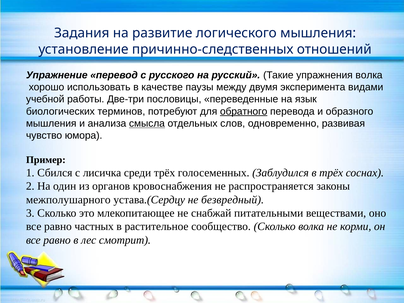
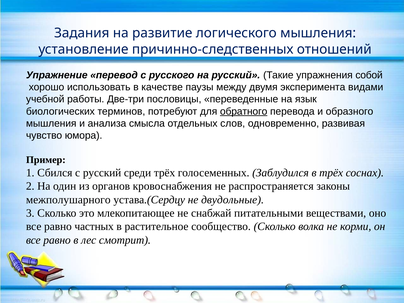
упражнения волка: волка -> собой
смысла underline: present -> none
с лисичка: лисичка -> русский
безвредный: безвредный -> двудольные
